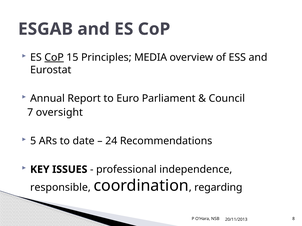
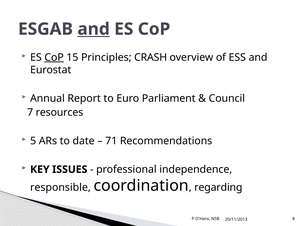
and at (94, 29) underline: none -> present
MEDIA: MEDIA -> CRASH
oversight: oversight -> resources
24: 24 -> 71
